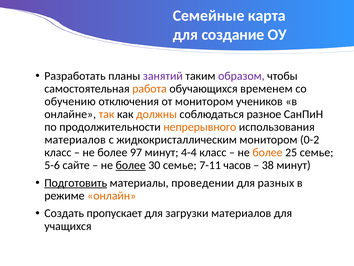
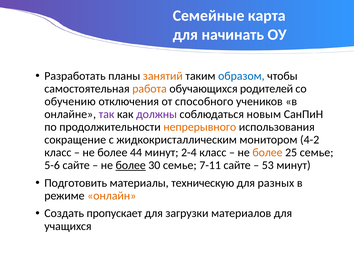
создание: создание -> начинать
занятий colour: purple -> orange
образом colour: purple -> blue
временем: временем -> родителей
от монитором: монитором -> способного
так colour: orange -> purple
должны colour: orange -> purple
разное: разное -> новым
материалов at (75, 139): материалов -> сокращение
0-2: 0-2 -> 4-2
97: 97 -> 44
4-4: 4-4 -> 2-4
7-11 часов: часов -> сайте
38: 38 -> 53
Подготовить underline: present -> none
проведении: проведении -> техническую
